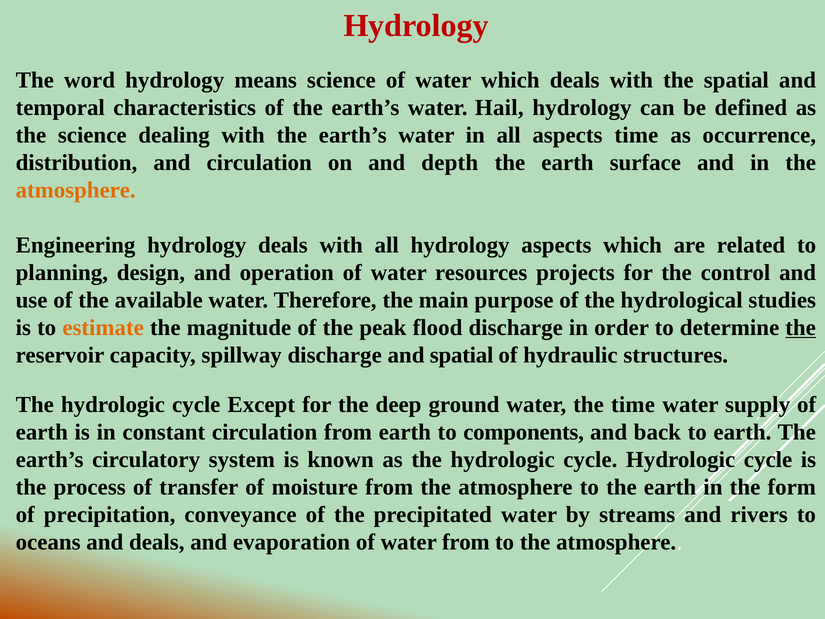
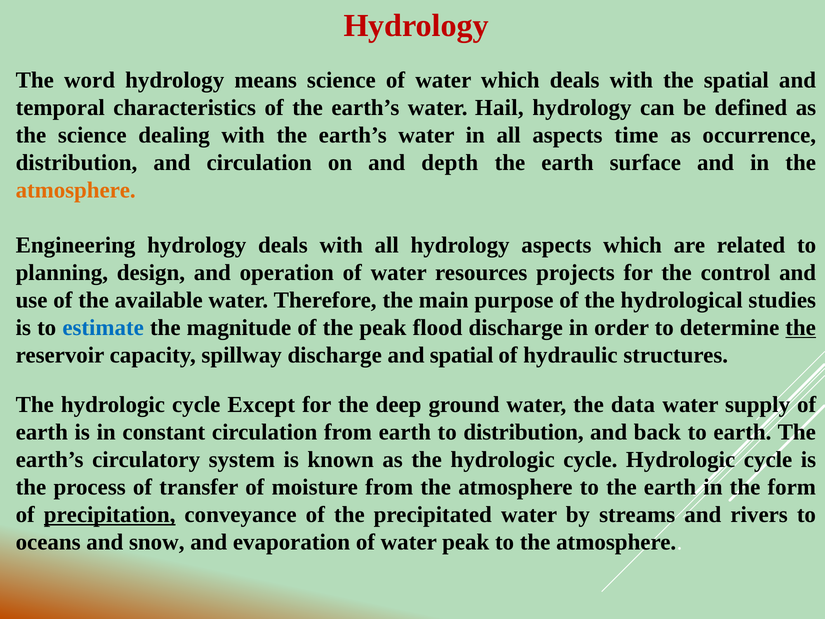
estimate colour: orange -> blue
the time: time -> data
to components: components -> distribution
precipitation underline: none -> present
and deals: deals -> snow
water from: from -> peak
